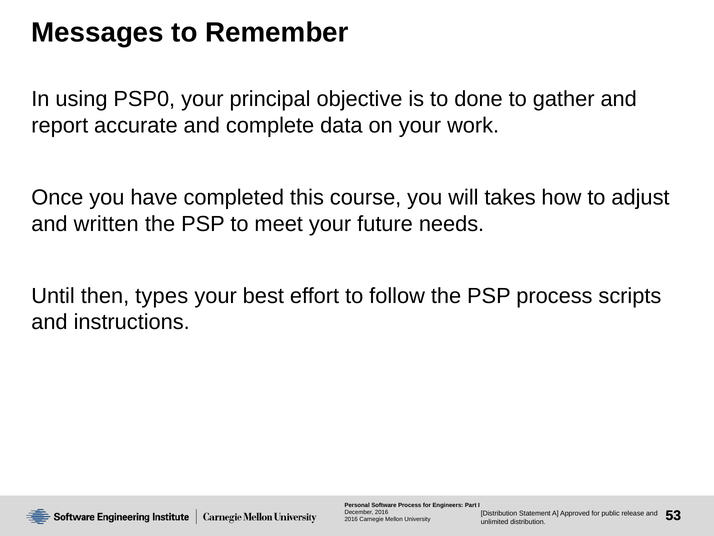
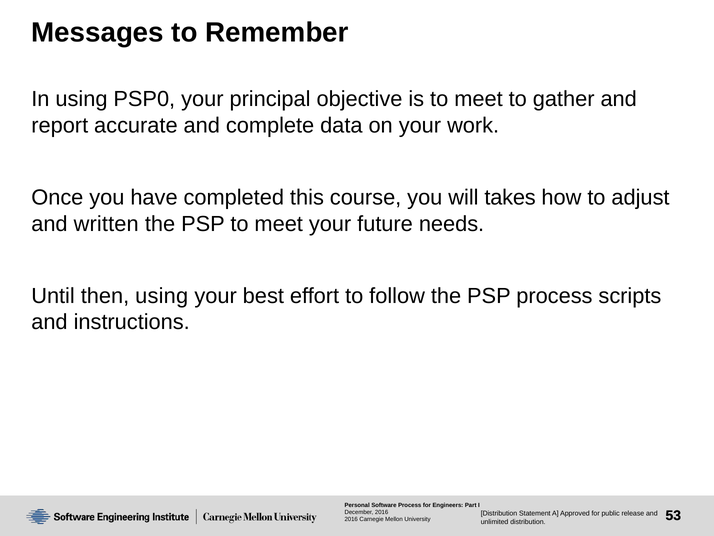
is to done: done -> meet
then types: types -> using
